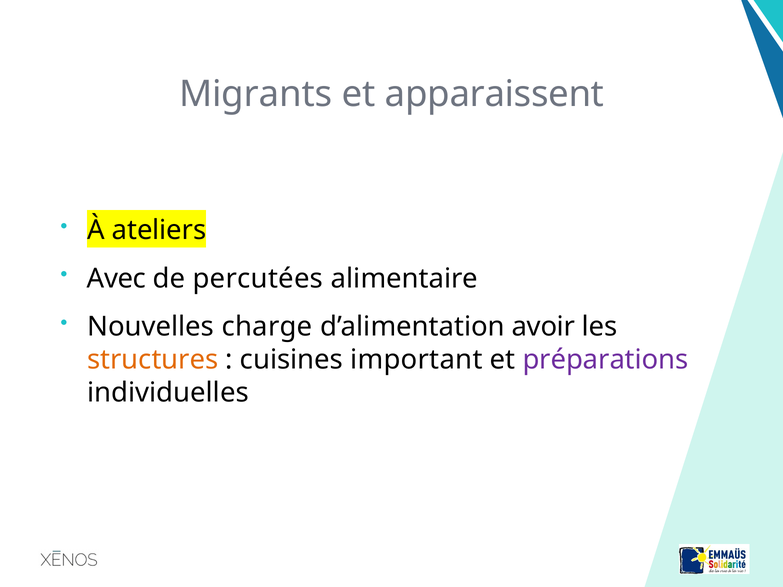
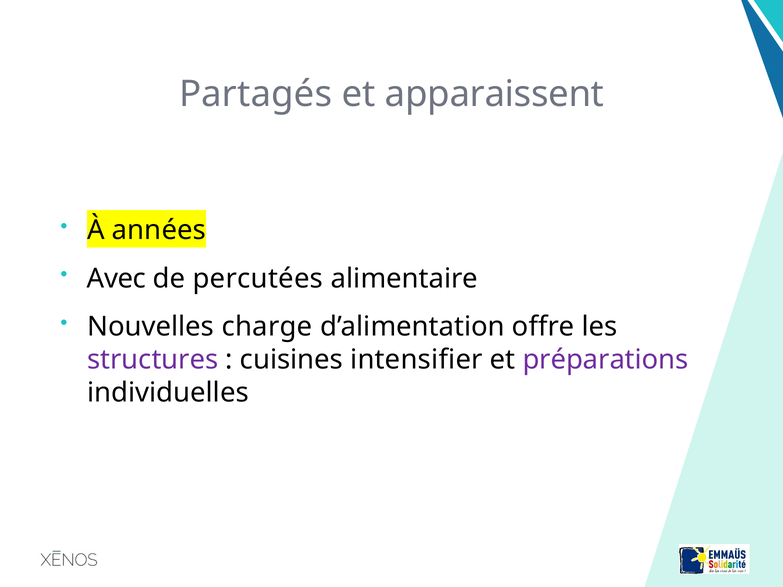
Migrants: Migrants -> Partagés
ateliers: ateliers -> années
avoir: avoir -> offre
structures colour: orange -> purple
important: important -> intensifier
